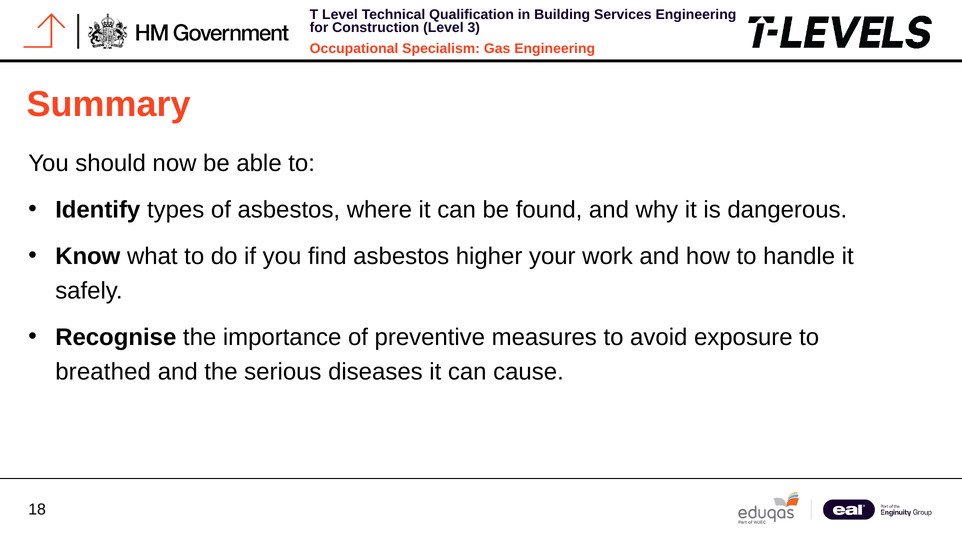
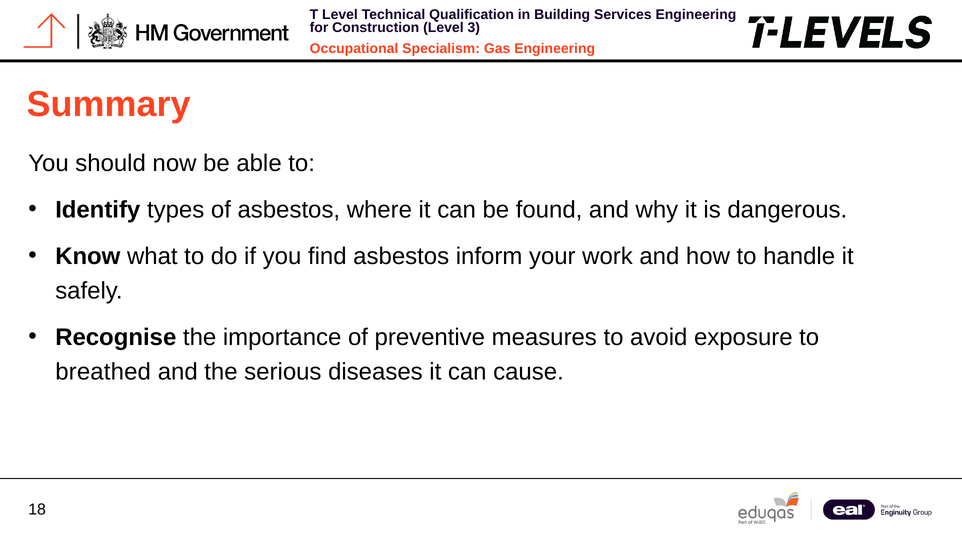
higher: higher -> inform
